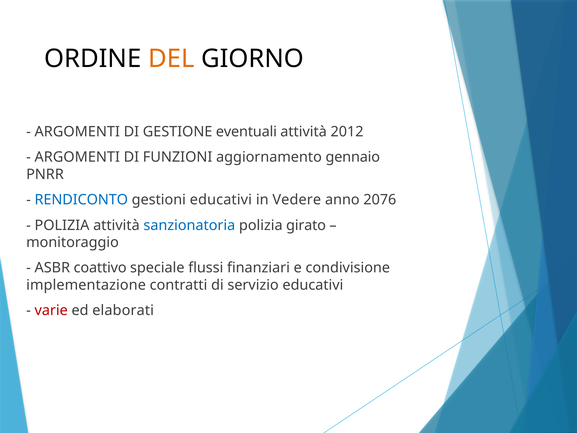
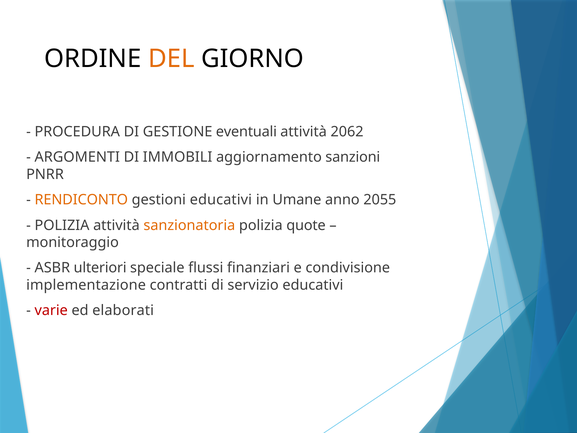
ARGOMENTI at (77, 132): ARGOMENTI -> PROCEDURA
2012: 2012 -> 2062
FUNZIONI: FUNZIONI -> IMMOBILI
gennaio: gennaio -> sanzioni
RENDICONTO colour: blue -> orange
Vedere: Vedere -> Umane
2076: 2076 -> 2055
sanzionatoria colour: blue -> orange
girato: girato -> quote
coattivo: coattivo -> ulteriori
